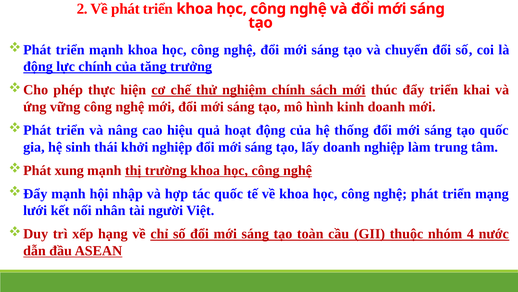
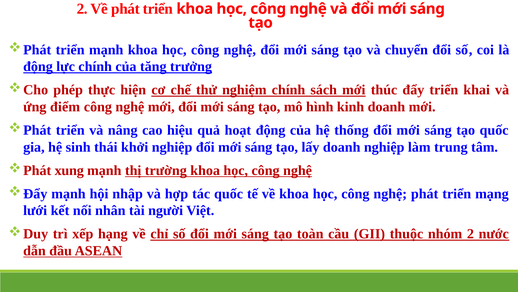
vững: vững -> điểm
nhóm 4: 4 -> 2
